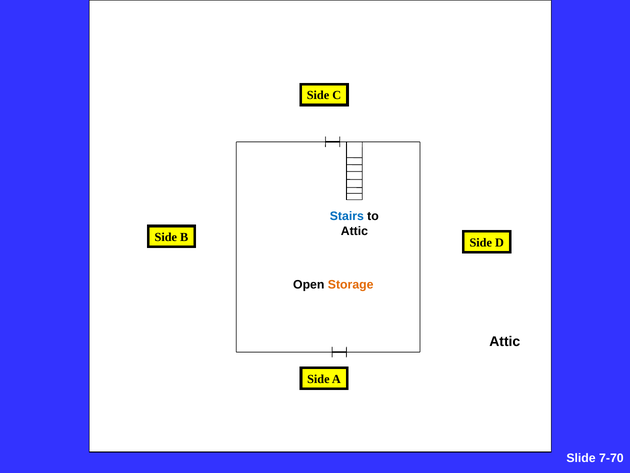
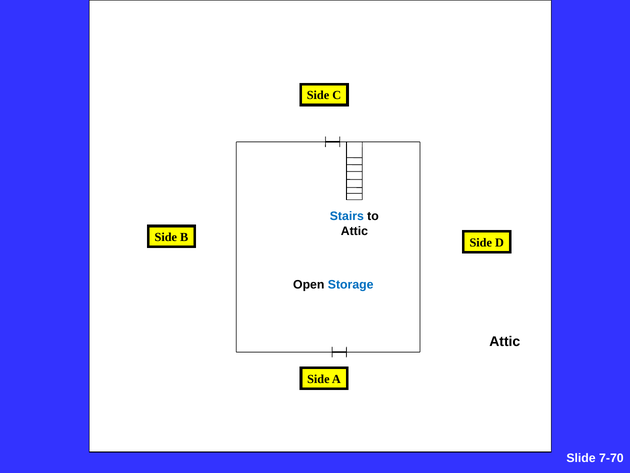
Storage colour: orange -> blue
